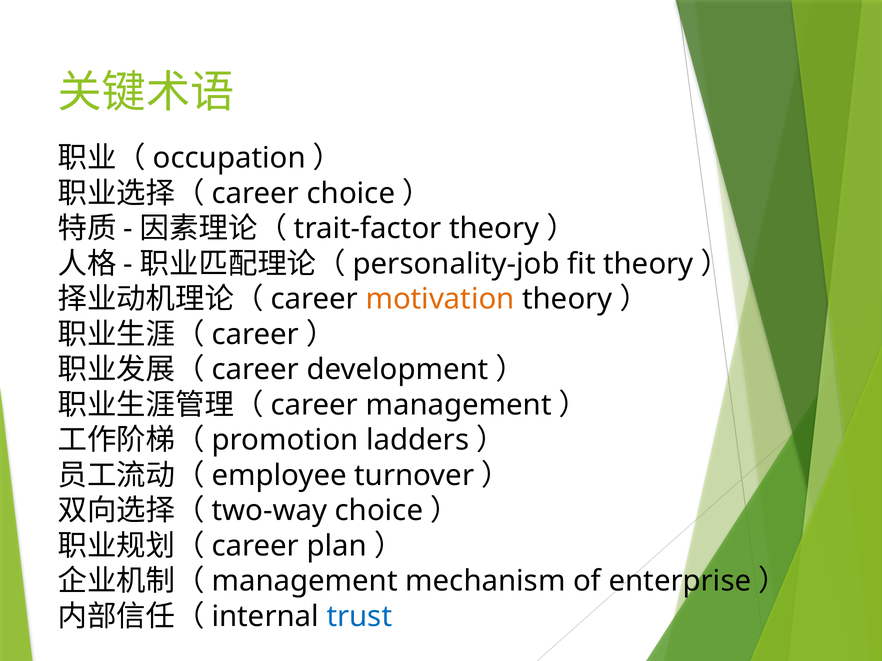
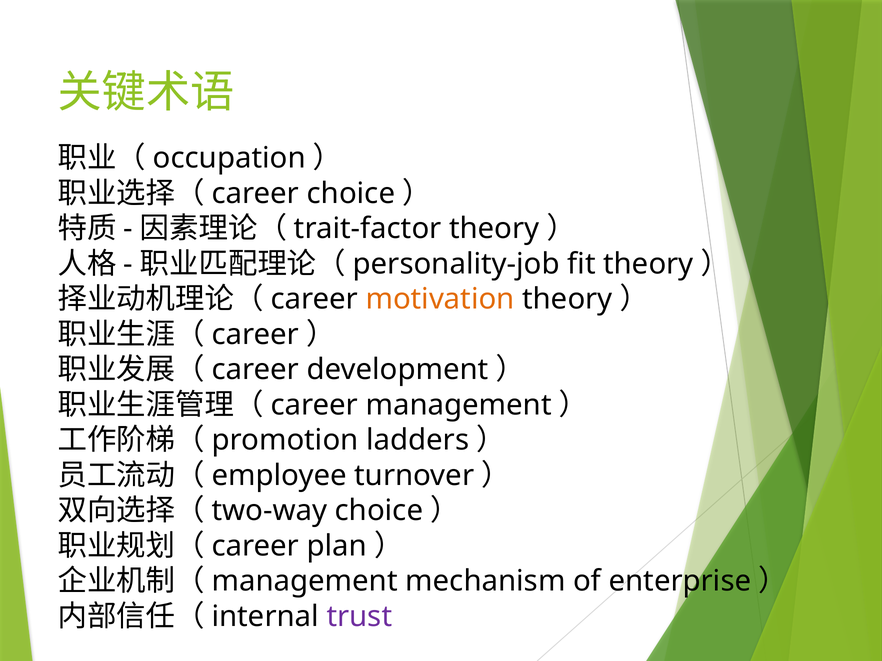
trust colour: blue -> purple
